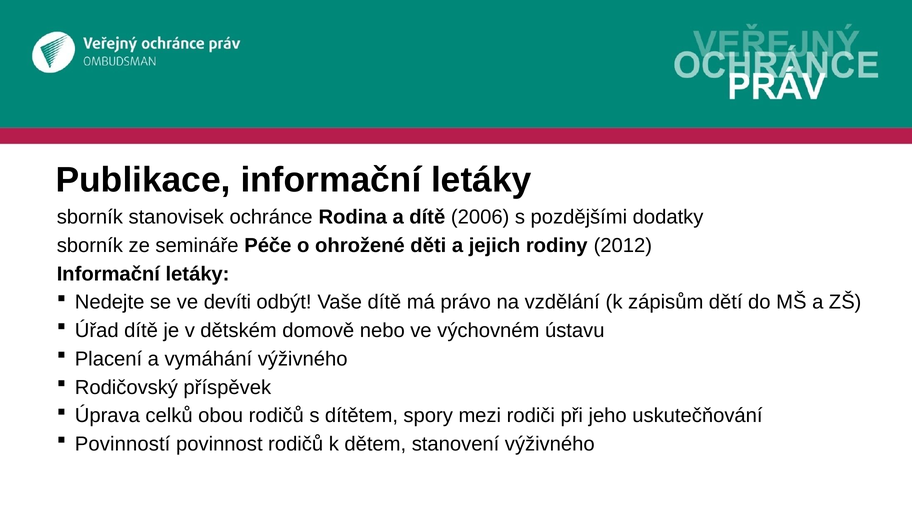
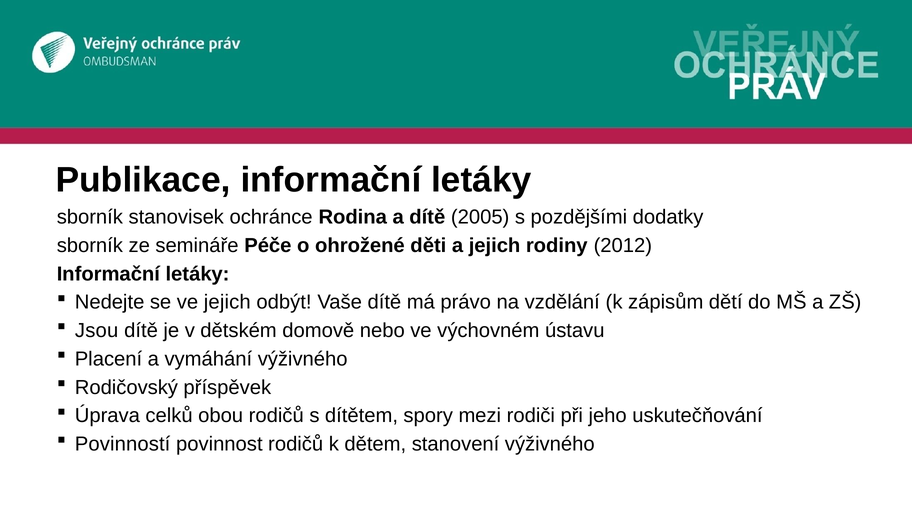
2006: 2006 -> 2005
ve devíti: devíti -> jejich
Úřad: Úřad -> Jsou
